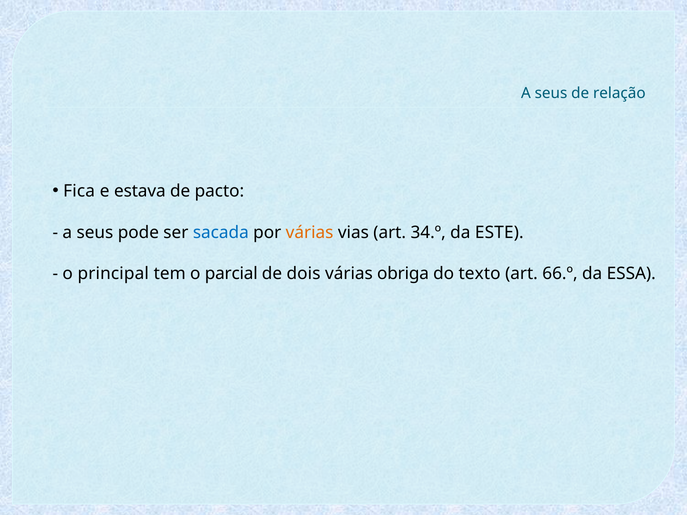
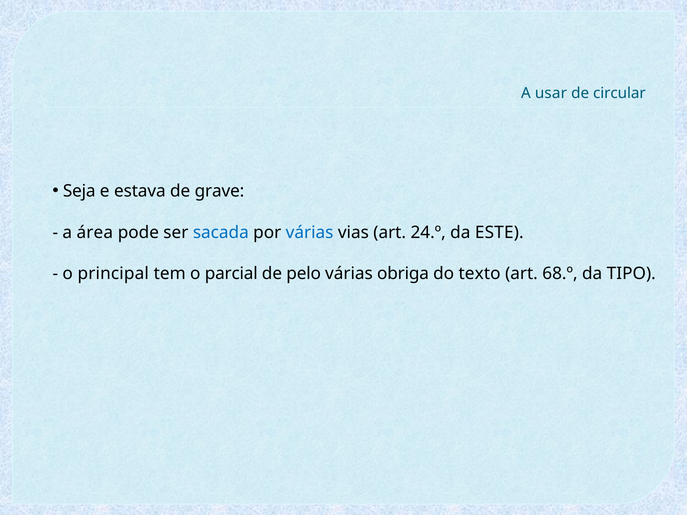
seus at (551, 93): seus -> usar
relação: relação -> circular
Fica: Fica -> Seja
pacto: pacto -> grave
seus at (95, 232): seus -> área
várias at (310, 232) colour: orange -> blue
34.º: 34.º -> 24.º
dois: dois -> pelo
66.º: 66.º -> 68.º
ESSA: ESSA -> TIPO
